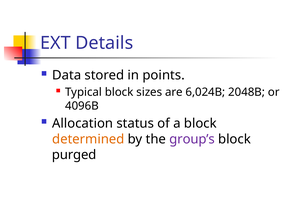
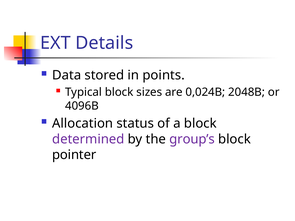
6,024B: 6,024B -> 0,024B
determined colour: orange -> purple
purged: purged -> pointer
